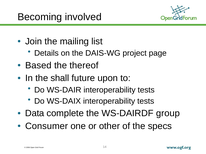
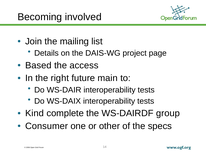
thereof: thereof -> access
shall: shall -> right
upon: upon -> main
Data: Data -> Kind
